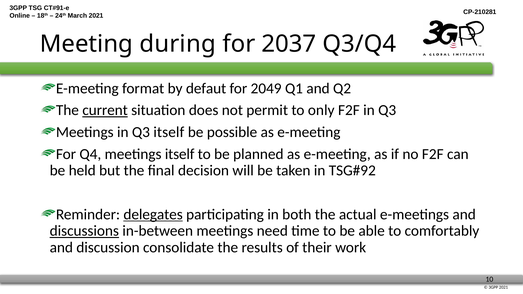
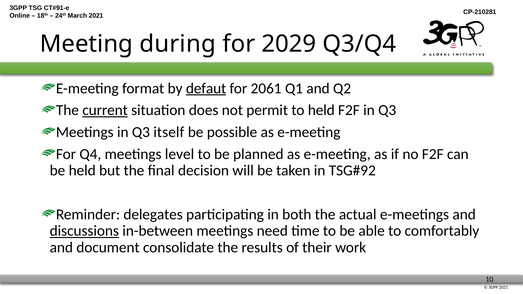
2037: 2037 -> 2029
defaut underline: none -> present
2049: 2049 -> 2061
to only: only -> held
meetings itself: itself -> level
delegates underline: present -> none
discussion: discussion -> document
